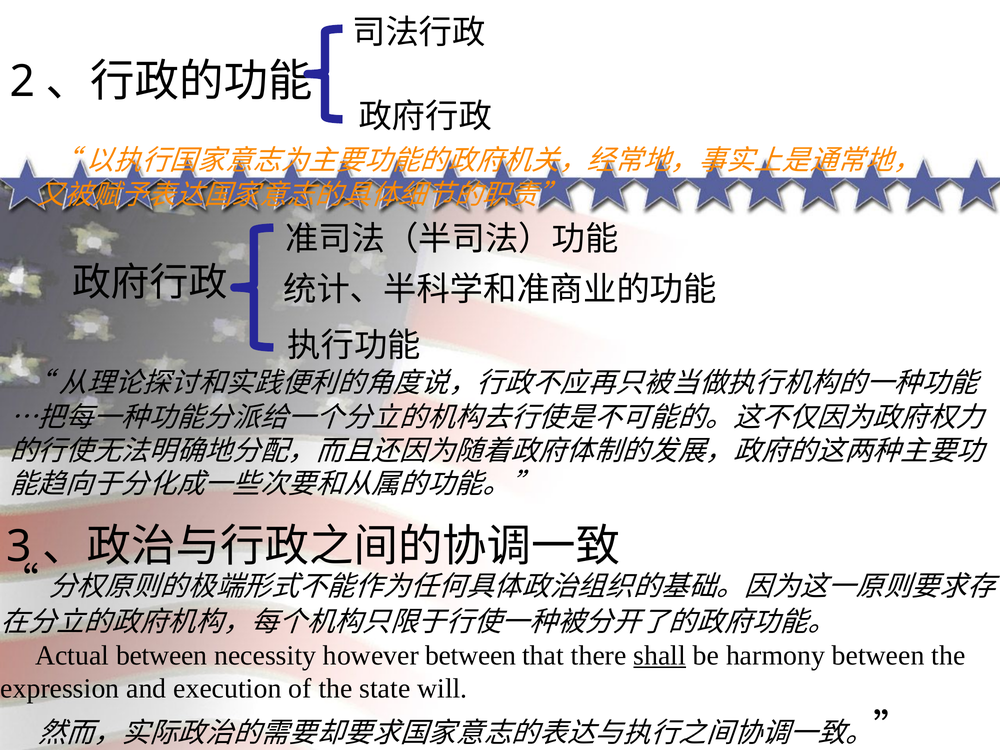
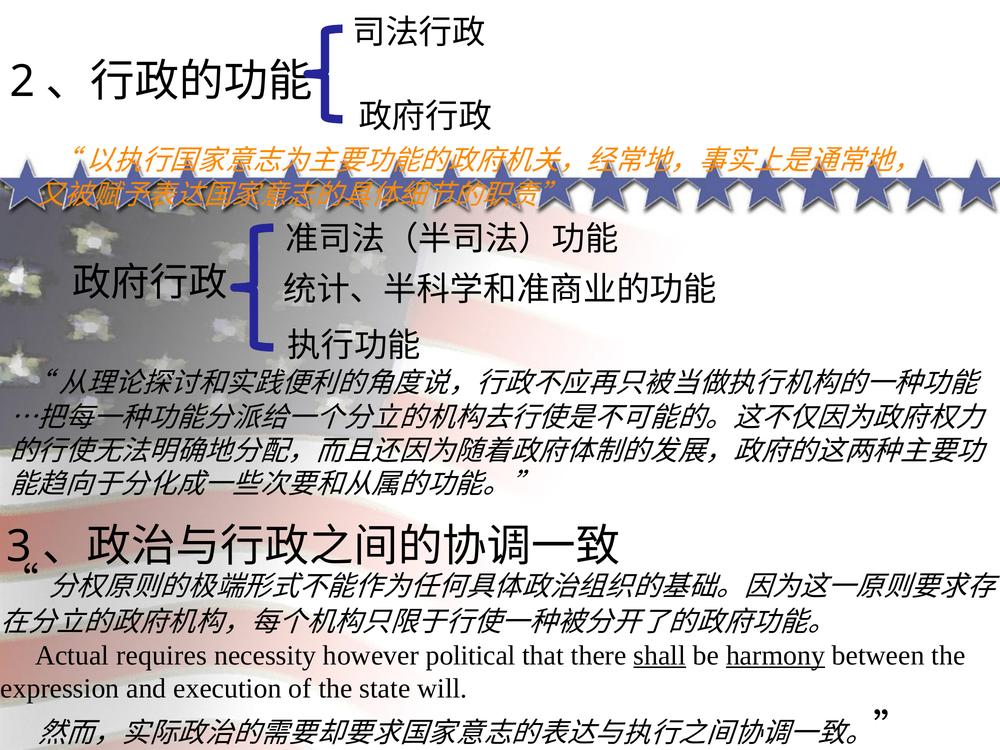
Actual between: between -> requires
however between: between -> political
harmony underline: none -> present
